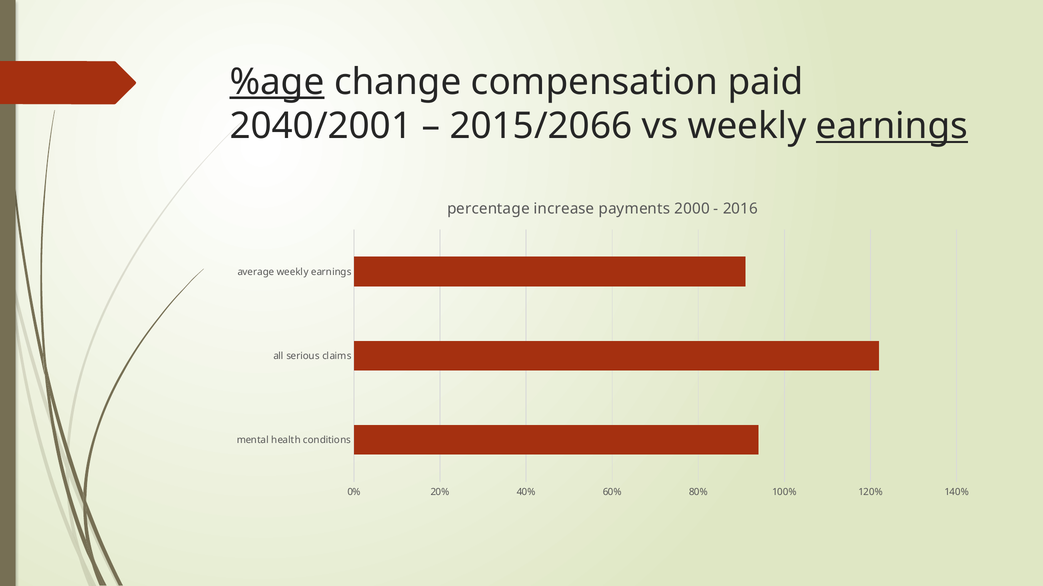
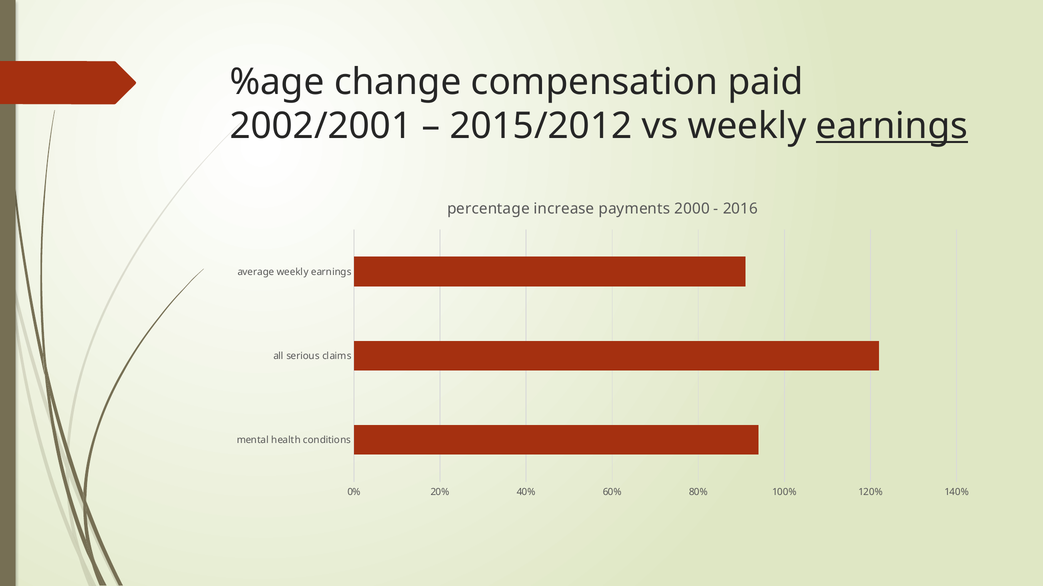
%age underline: present -> none
2040/2001: 2040/2001 -> 2002/2001
2015/2066: 2015/2066 -> 2015/2012
